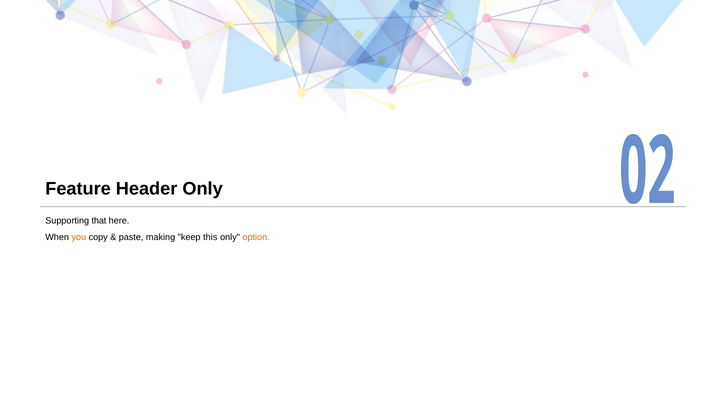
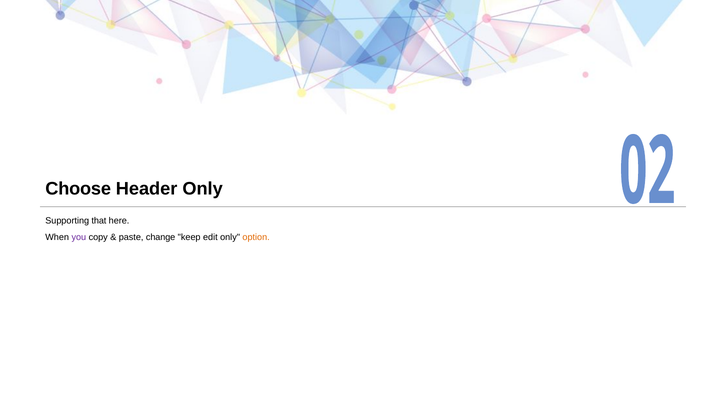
Feature: Feature -> Choose
you colour: orange -> purple
making: making -> change
this: this -> edit
